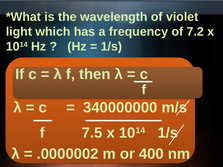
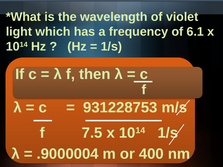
7.2: 7.2 -> 6.1
340000000: 340000000 -> 931228753
.0000002: .0000002 -> .9000004
